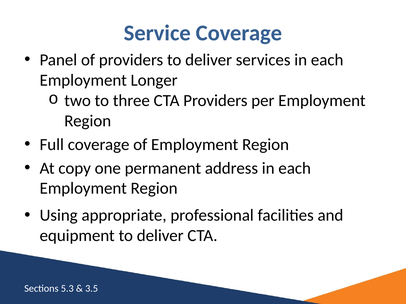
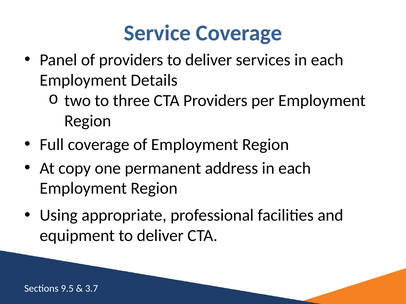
Longer: Longer -> Details
5.3: 5.3 -> 9.5
3.5: 3.5 -> 3.7
